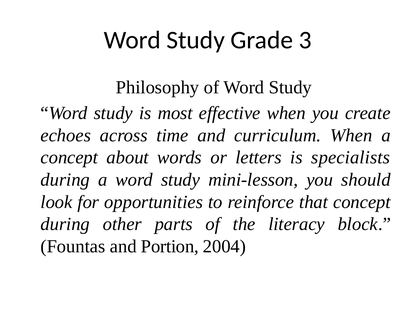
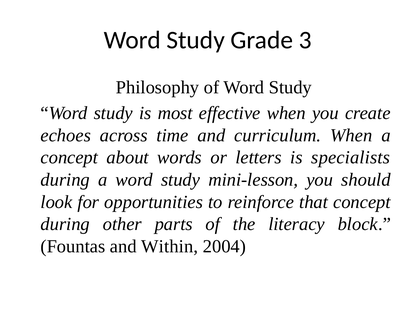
Portion: Portion -> Within
